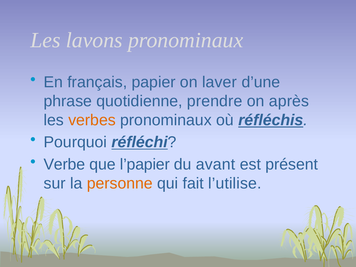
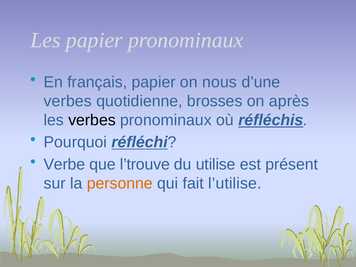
Les lavons: lavons -> papier
laver: laver -> nous
phrase at (68, 101): phrase -> verbes
prendre: prendre -> brosses
verbes at (92, 120) colour: orange -> black
l’papier: l’papier -> l’trouve
avant: avant -> utilise
